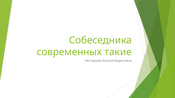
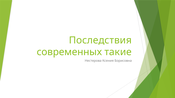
Собеседника: Собеседника -> Последствия
